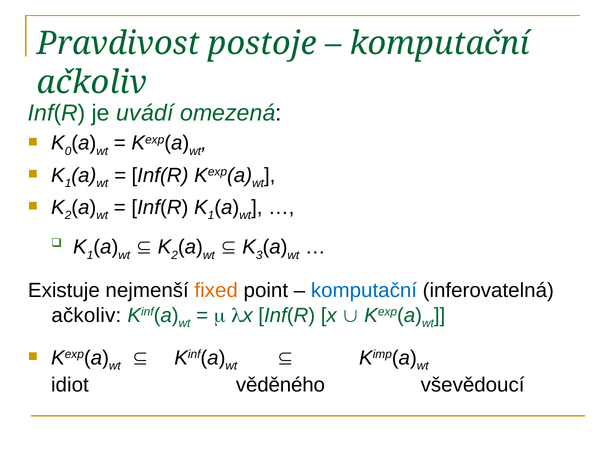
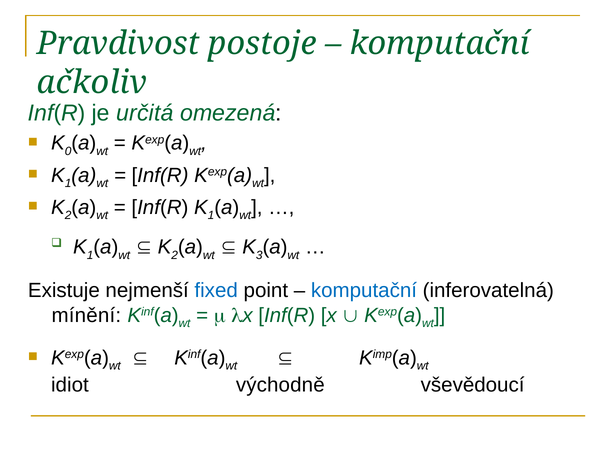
uvádí: uvádí -> určitá
fixed colour: orange -> blue
ačkoliv at (86, 315): ačkoliv -> mínění
věděného: věděného -> východně
